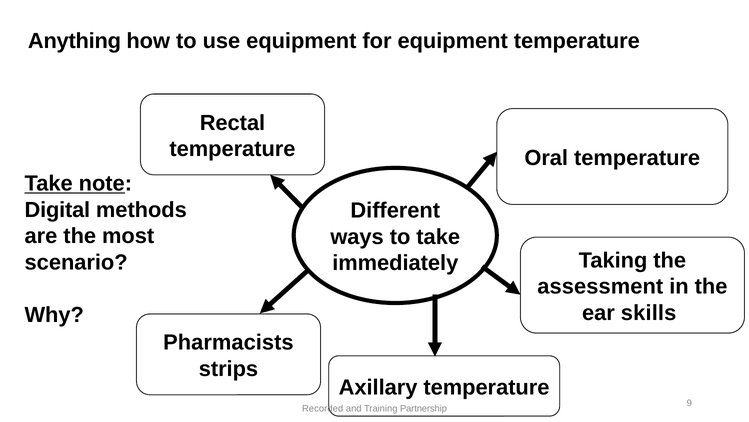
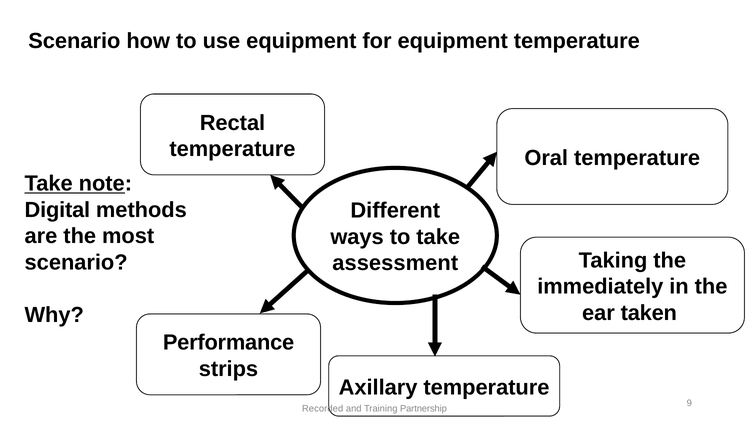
Anything at (74, 41): Anything -> Scenario
immediately: immediately -> assessment
assessment: assessment -> immediately
skills: skills -> taken
Pharmacists: Pharmacists -> Performance
